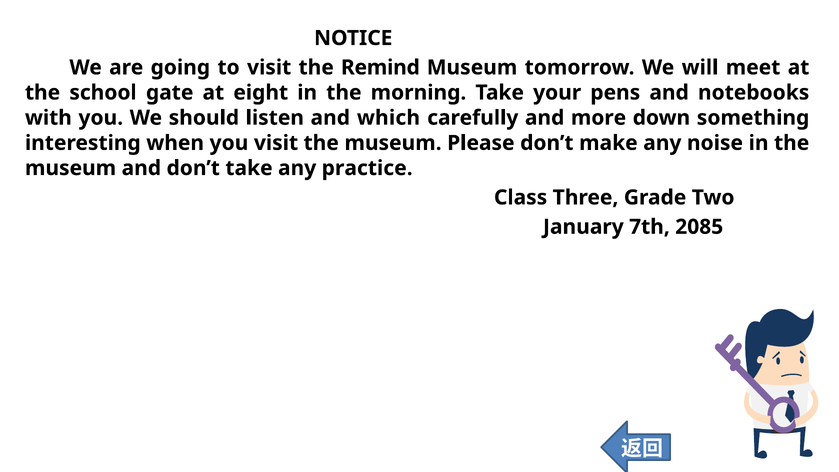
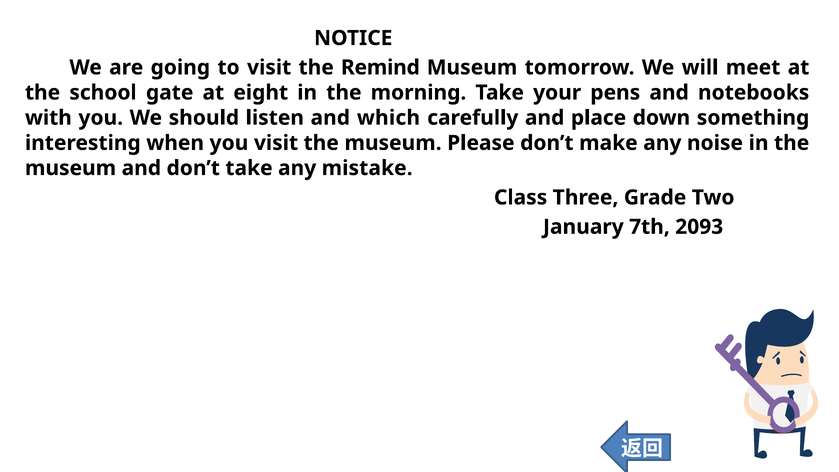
more: more -> place
practice: practice -> mistake
2085: 2085 -> 2093
